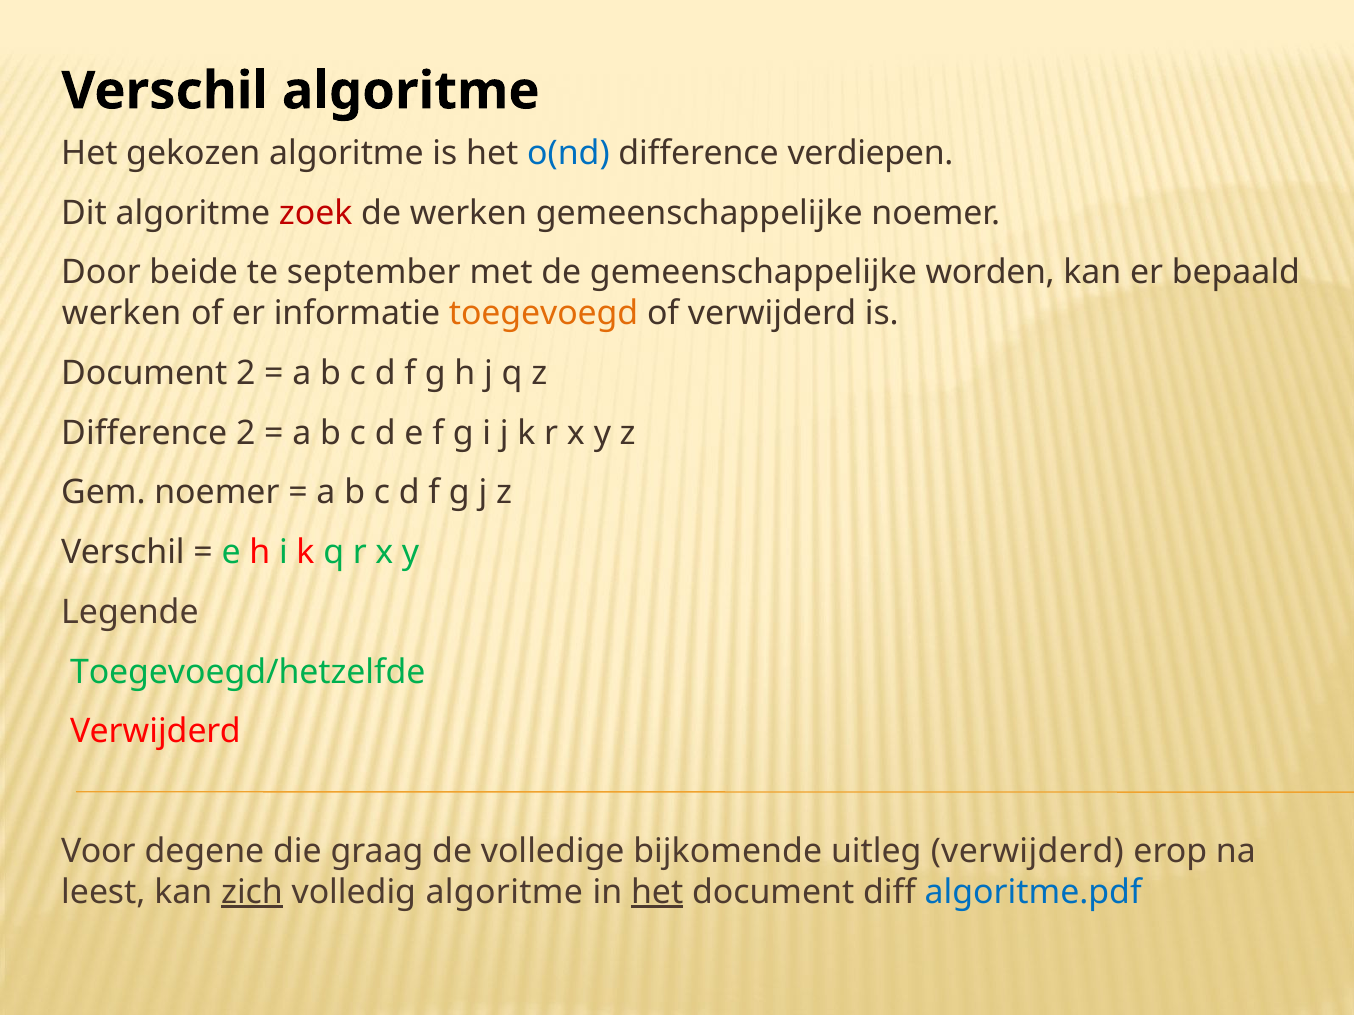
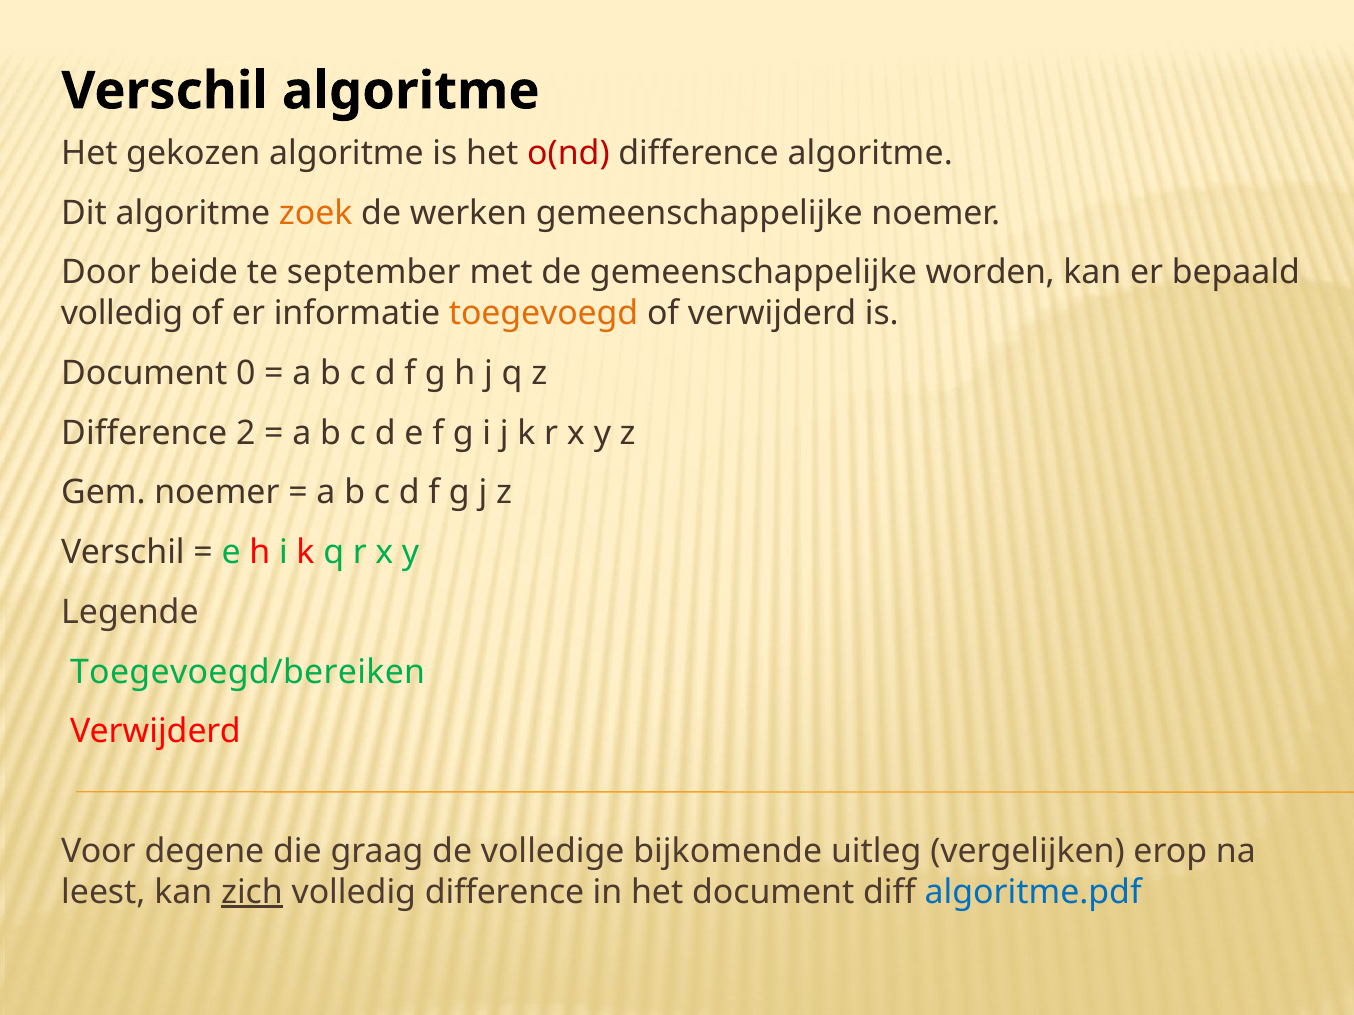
o(nd colour: blue -> red
difference verdiepen: verdiepen -> algoritme
zoek colour: red -> orange
werken at (122, 313): werken -> volledig
Document 2: 2 -> 0
Toegevoegd/hetzelfde: Toegevoegd/hetzelfde -> Toegevoegd/bereiken
uitleg verwijderd: verwijderd -> vergelijken
volledig algoritme: algoritme -> difference
het at (657, 892) underline: present -> none
